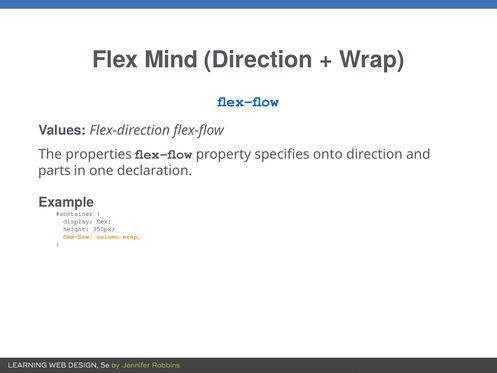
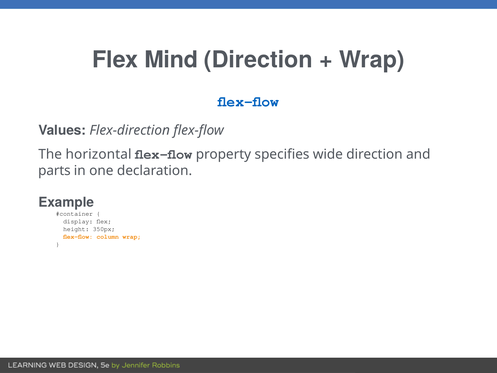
properties: properties -> horizontal
onto: onto -> wide
